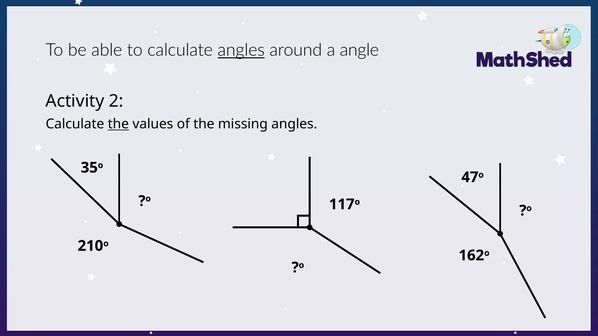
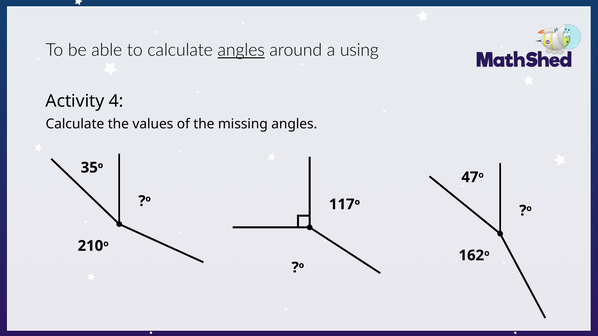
angle: angle -> using
2: 2 -> 4
the at (118, 124) underline: present -> none
